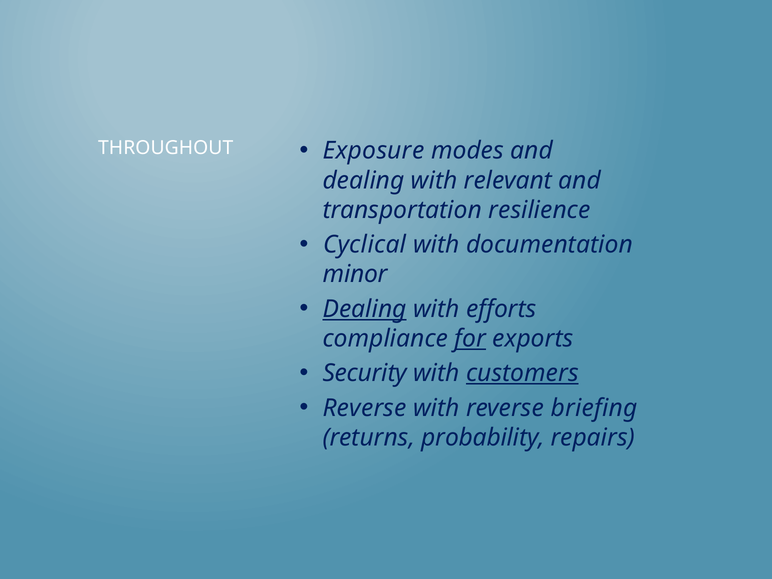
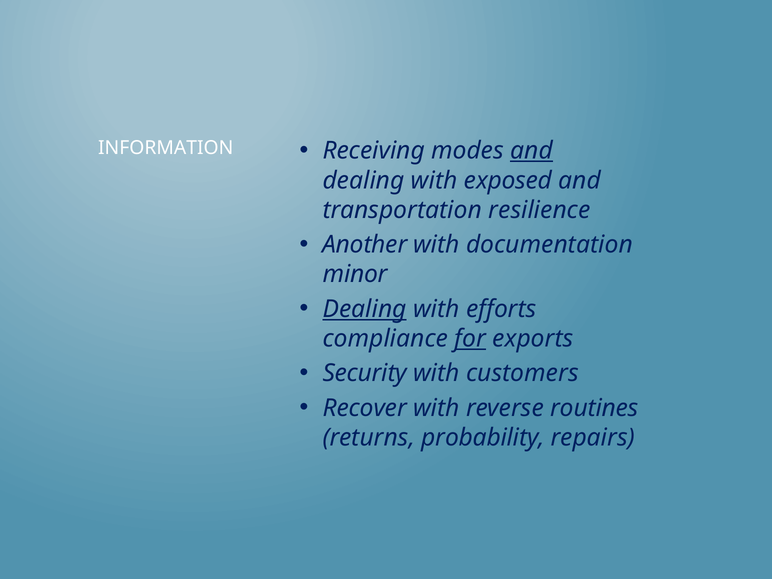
Exposure: Exposure -> Receiving
and at (532, 151) underline: none -> present
THROUGHOUT: THROUGHOUT -> INFORMATION
relevant: relevant -> exposed
Cyclical: Cyclical -> Another
customers underline: present -> none
Reverse at (365, 408): Reverse -> Recover
briefing: briefing -> routines
